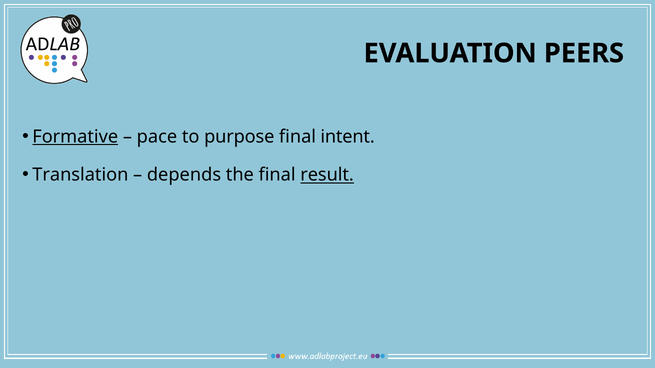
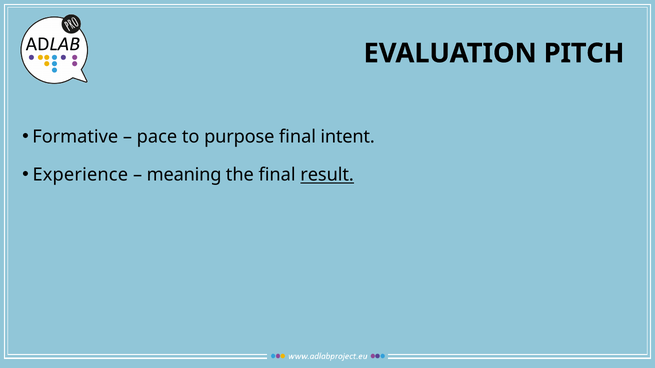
PEERS: PEERS -> PITCH
Formative underline: present -> none
Translation: Translation -> Experience
depends: depends -> meaning
